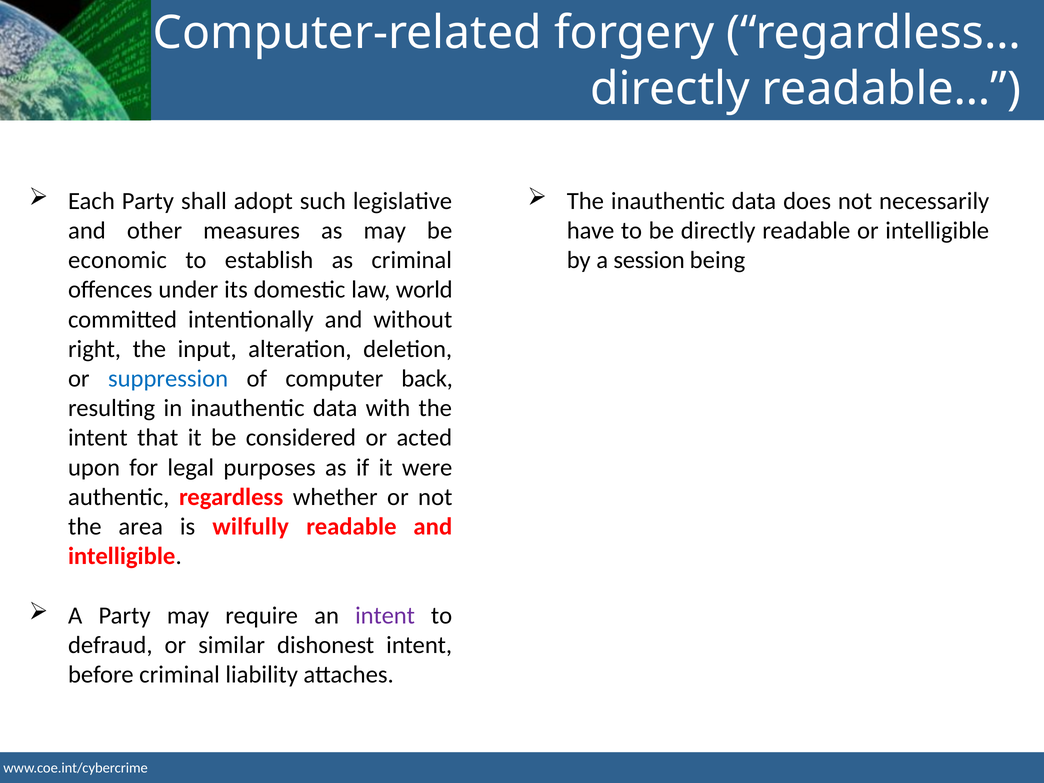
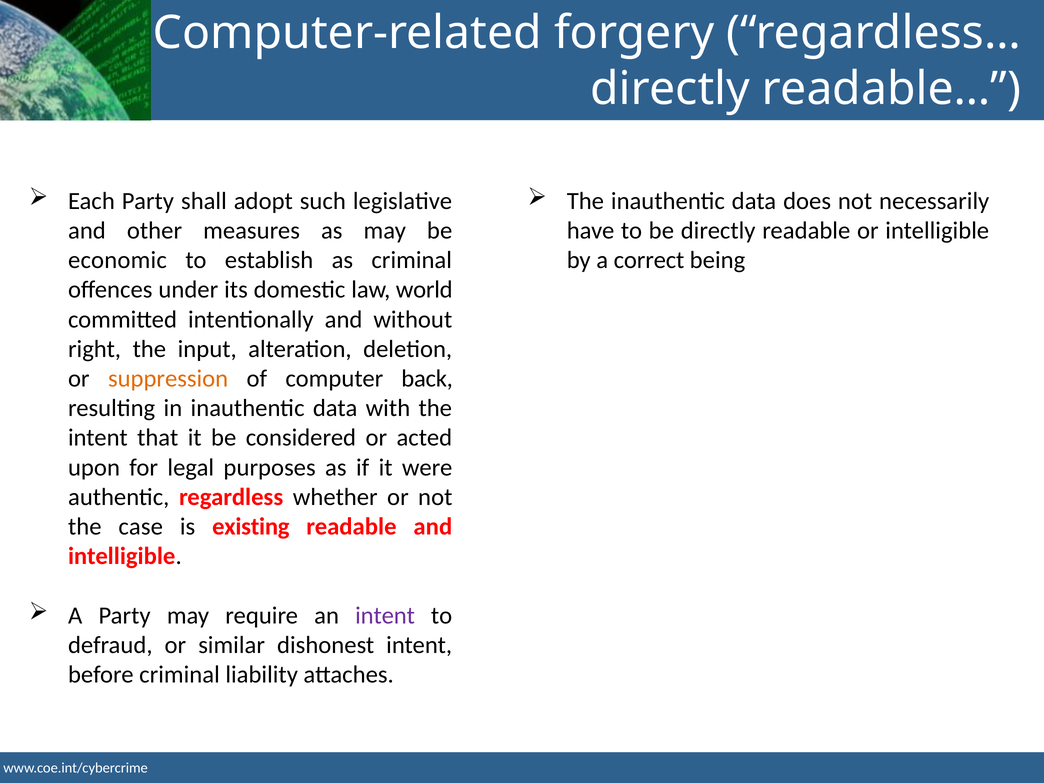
session: session -> correct
suppression colour: blue -> orange
area: area -> case
wilfully: wilfully -> existing
